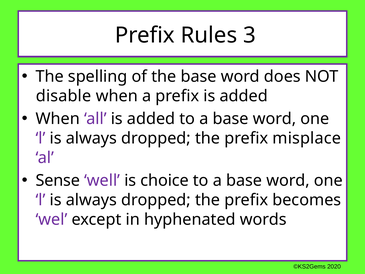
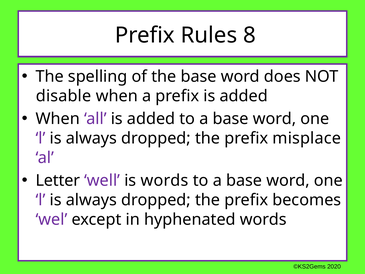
3: 3 -> 8
Sense: Sense -> Letter
is choice: choice -> words
